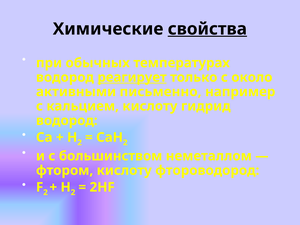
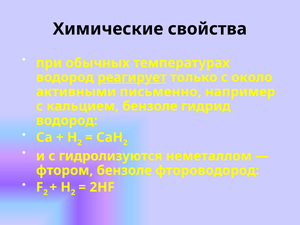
свойства underline: present -> none
кальцием кислоту: кислоту -> бензоле
большинством: большинством -> гидролизуются
фтором кислоту: кислоту -> бензоле
